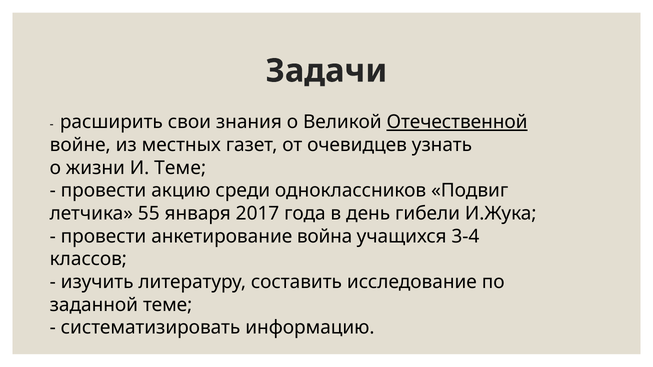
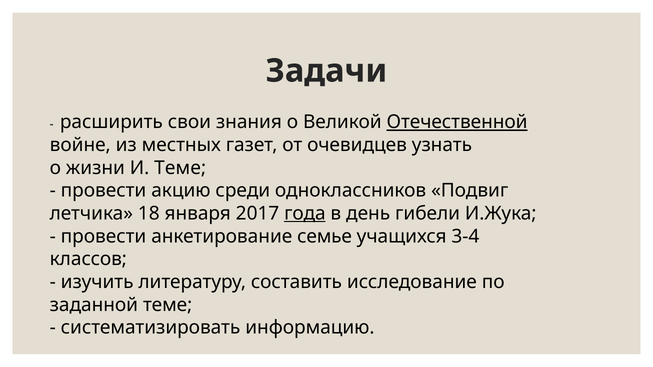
55: 55 -> 18
года underline: none -> present
война: война -> семье
